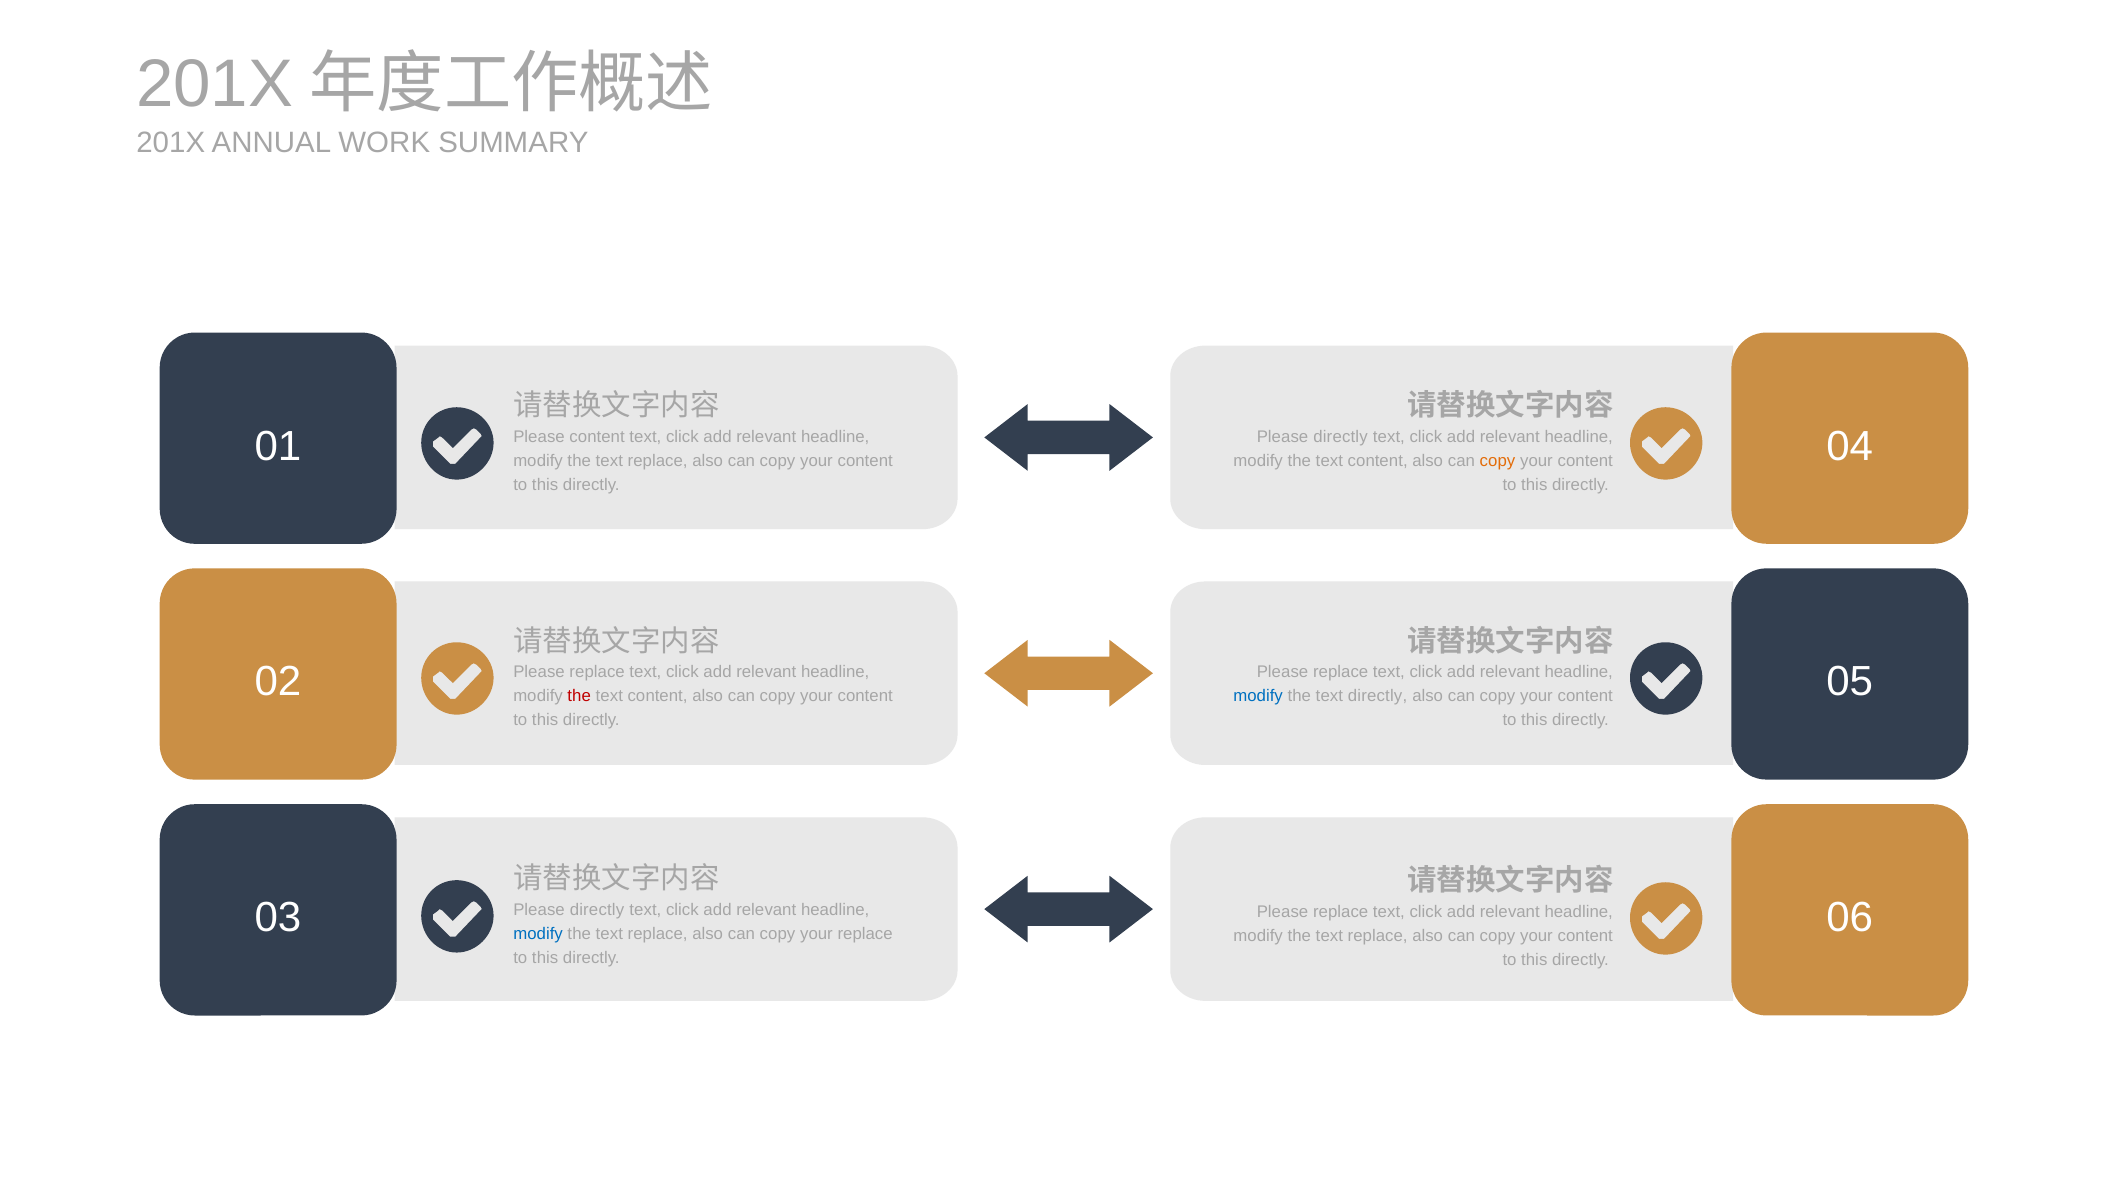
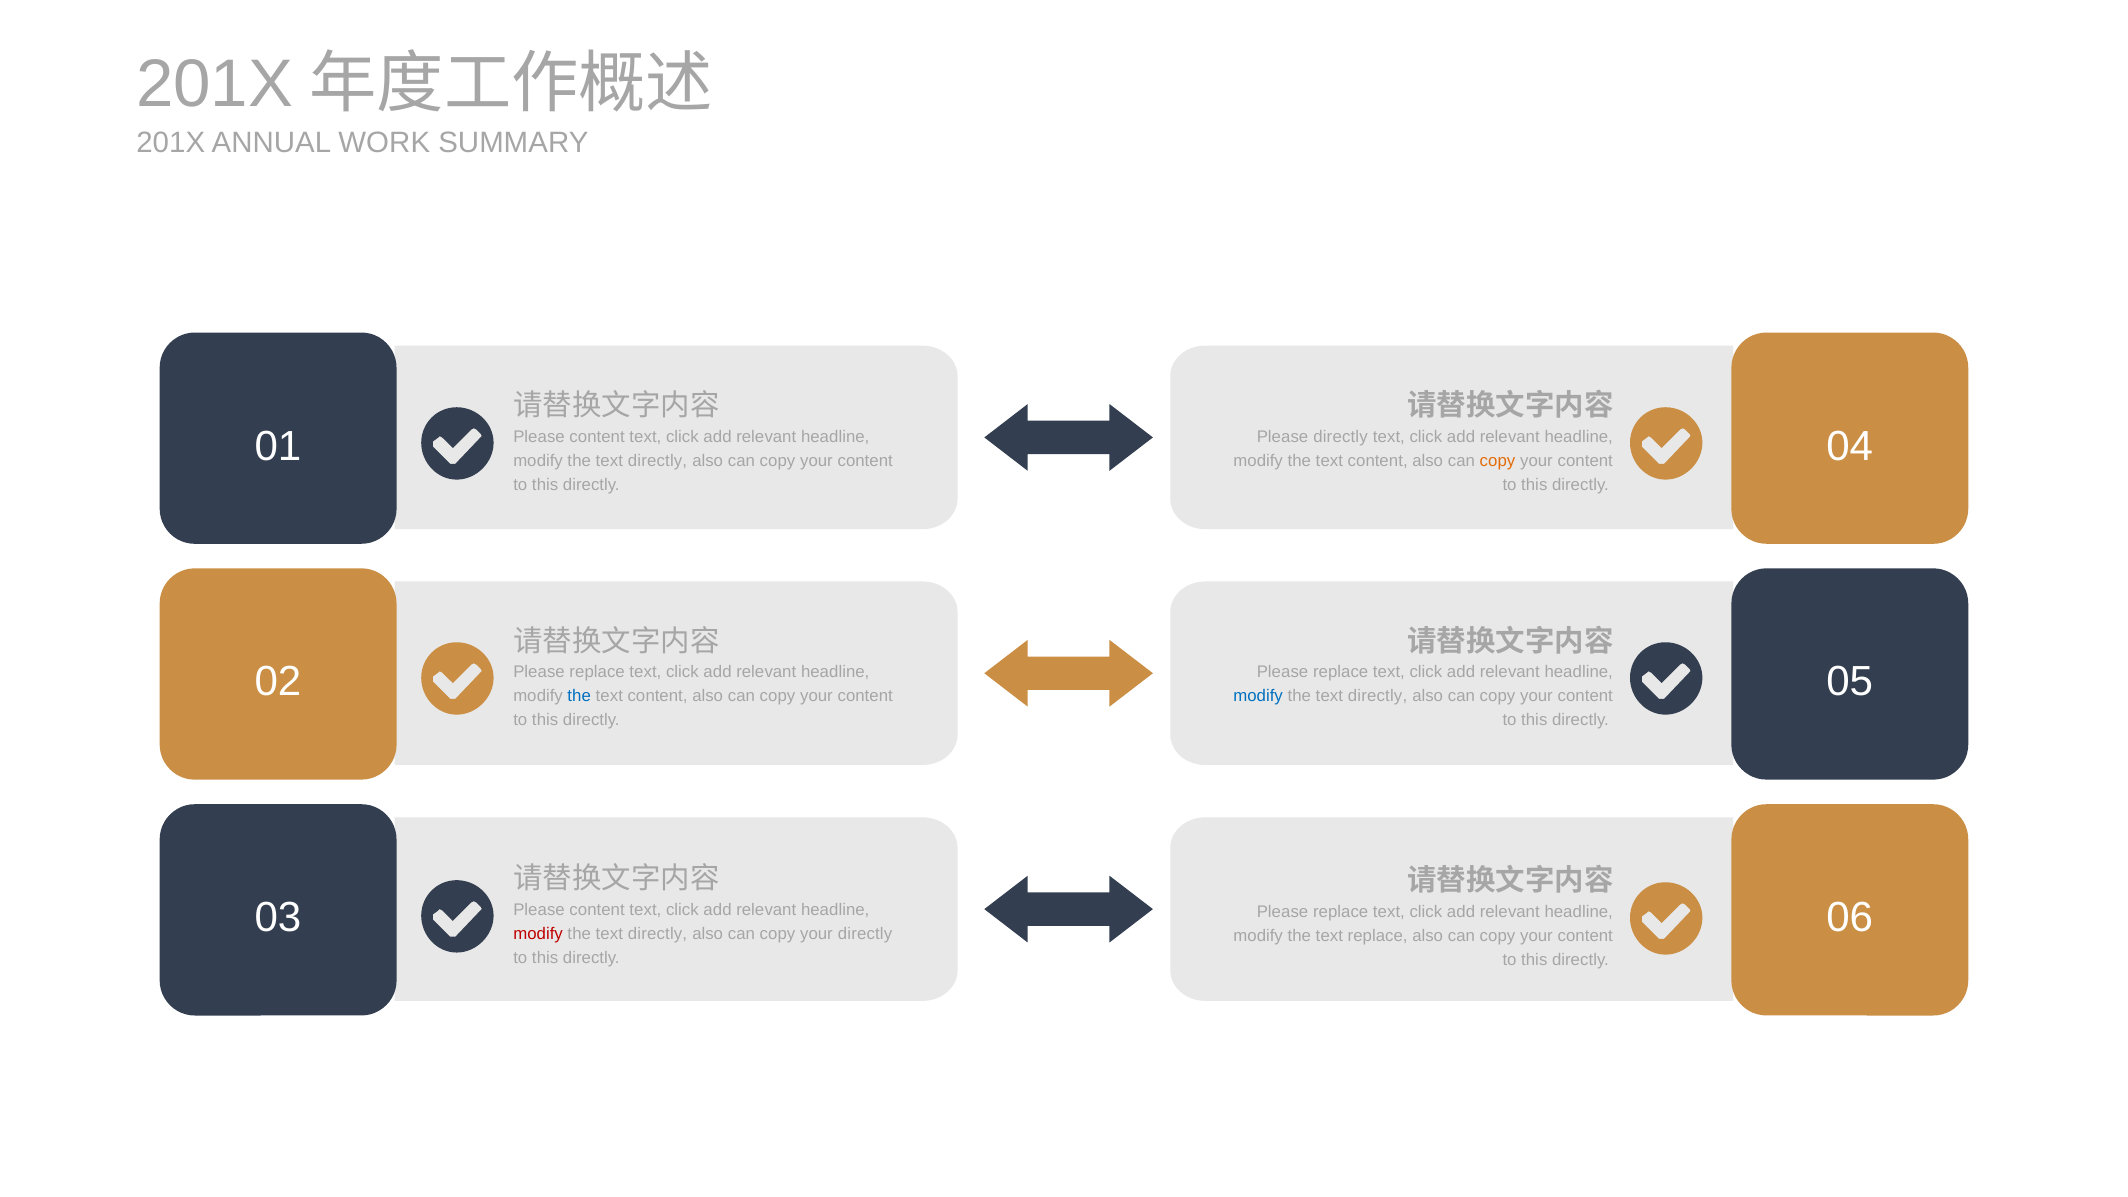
replace at (658, 461): replace -> directly
the at (579, 696) colour: red -> blue
directly at (597, 910): directly -> content
modify at (538, 934) colour: blue -> red
replace at (658, 934): replace -> directly
your replace: replace -> directly
